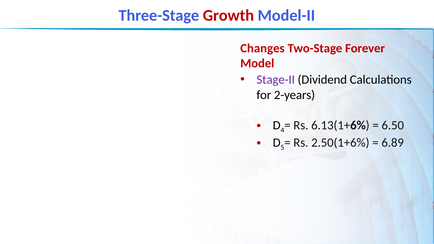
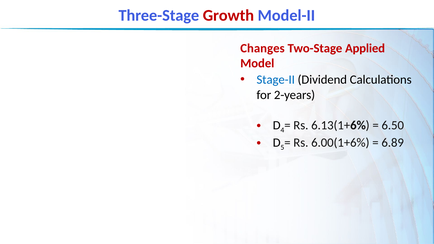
Forever: Forever -> Applied
Stage-II colour: purple -> blue
2.50(1+6%: 2.50(1+6% -> 6.00(1+6%
